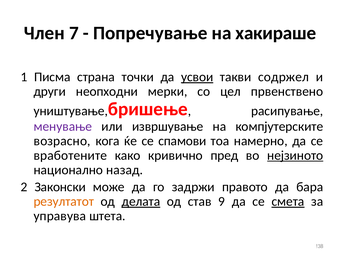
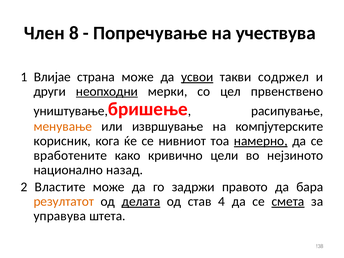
7: 7 -> 8
хакираше: хакираше -> учествува
Писма: Писма -> Влијае
страна точки: точки -> може
неопходни underline: none -> present
менување colour: purple -> orange
возрасно: возрасно -> корисник
спамови: спамови -> нивниот
намерно underline: none -> present
пред: пред -> цели
нејзиното underline: present -> none
Законски: Законски -> Властите
9: 9 -> 4
